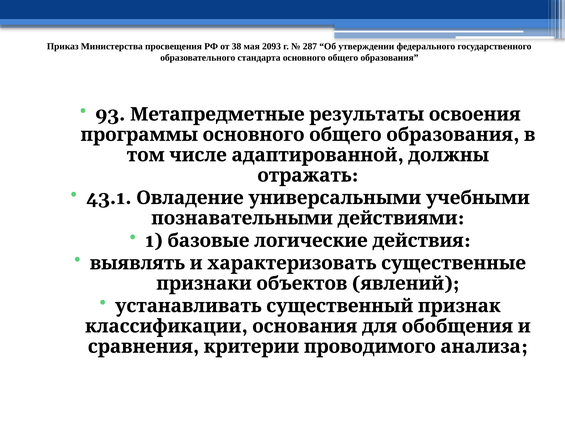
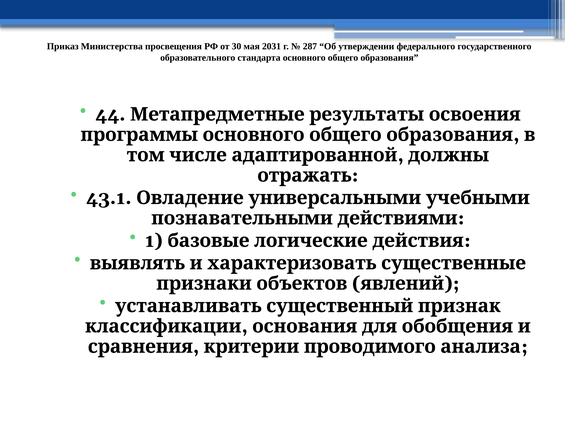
38: 38 -> 30
2093: 2093 -> 2031
93: 93 -> 44
